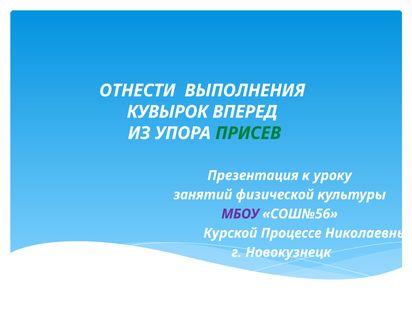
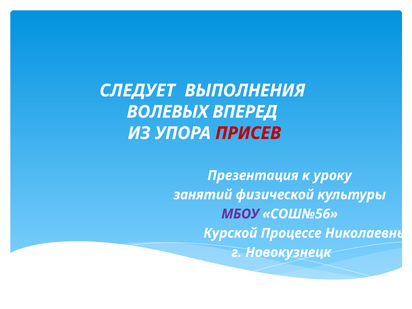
ОТНЕСТИ: ОТНЕСТИ -> СЛЕДУЕТ
КУВЫРОК: КУВЫРОК -> ВОЛЕВЫХ
ПРИСЕВ colour: green -> red
